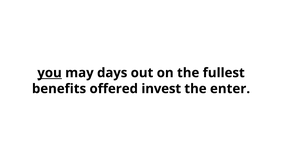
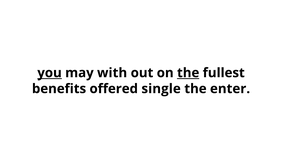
days: days -> with
the at (188, 73) underline: none -> present
invest: invest -> single
